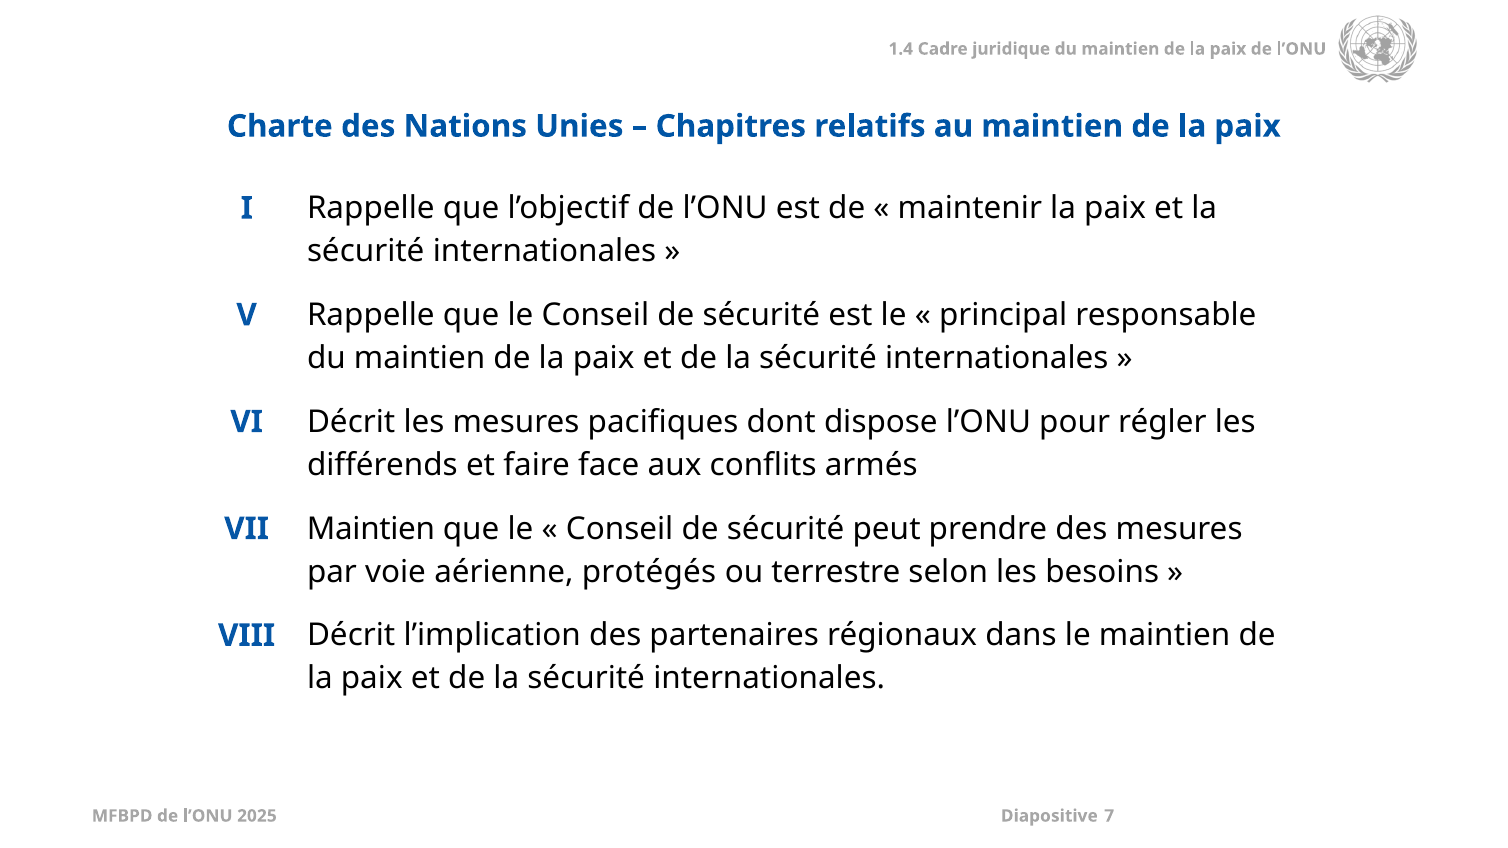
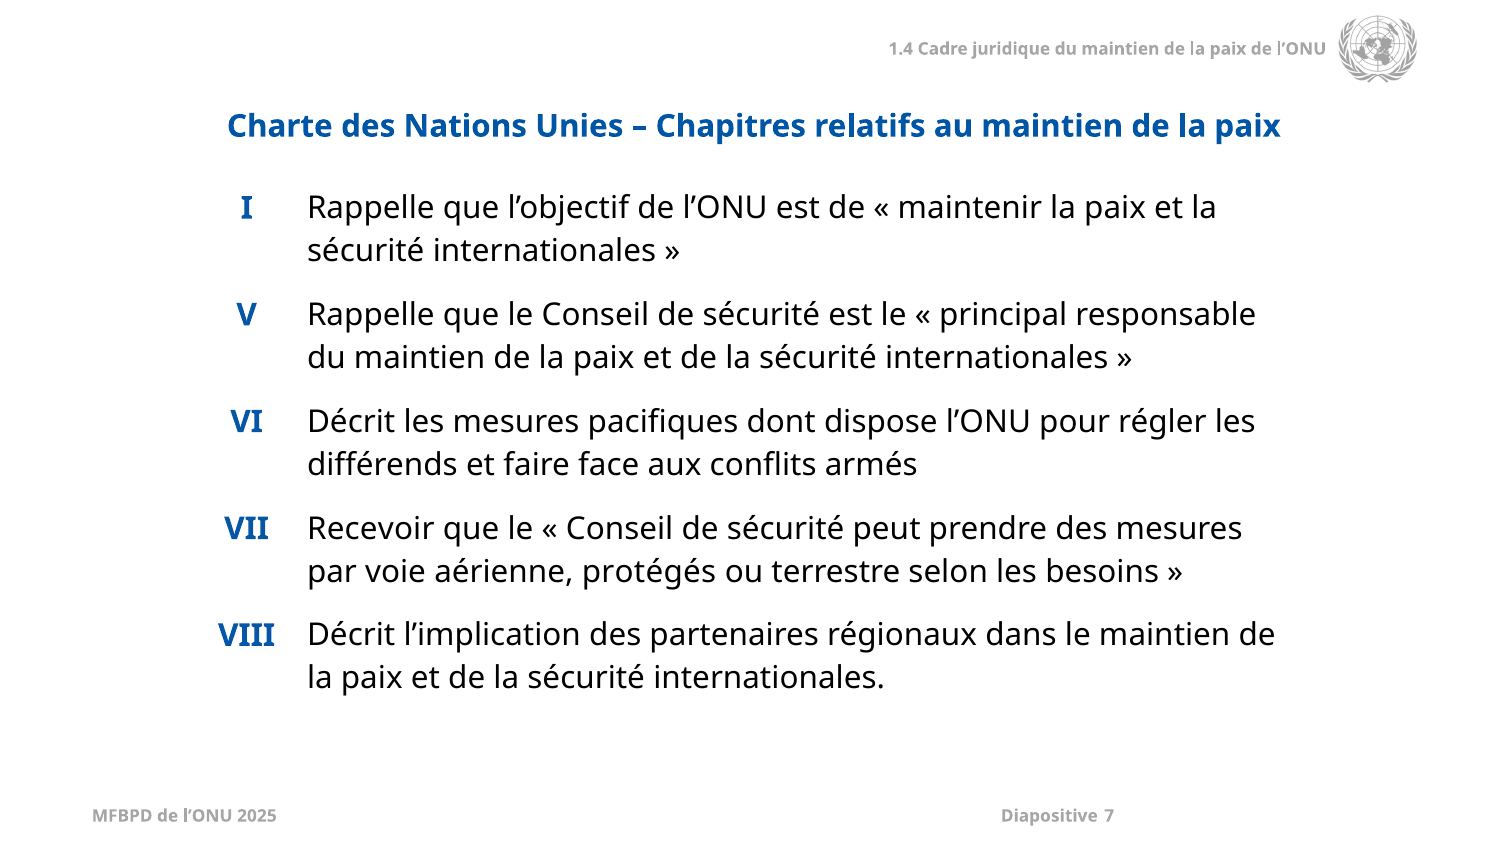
VII Maintien: Maintien -> Recevoir
